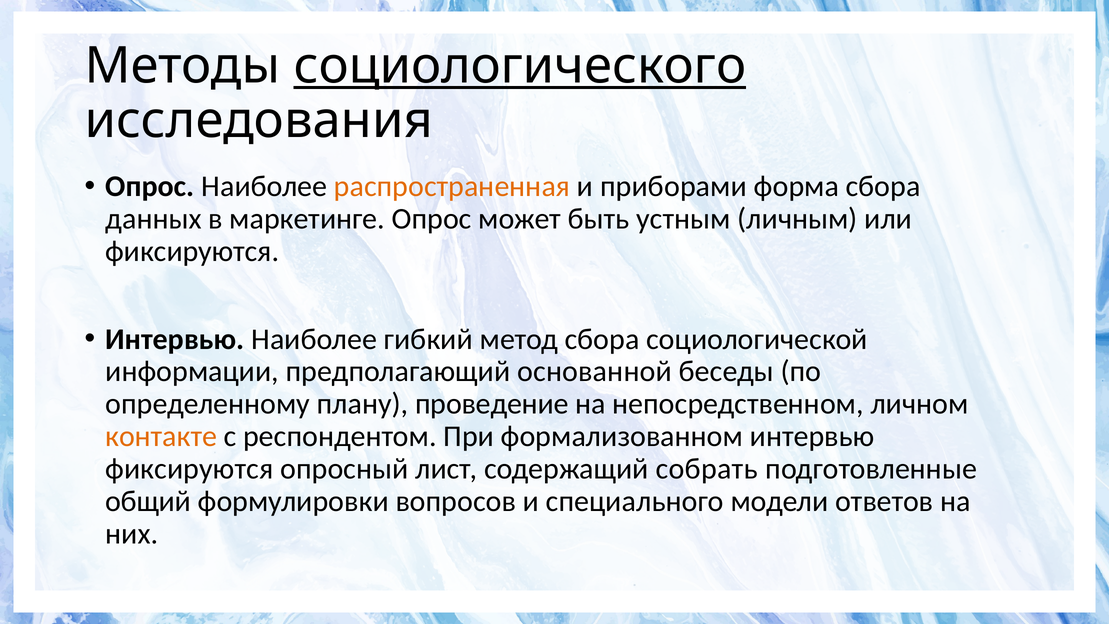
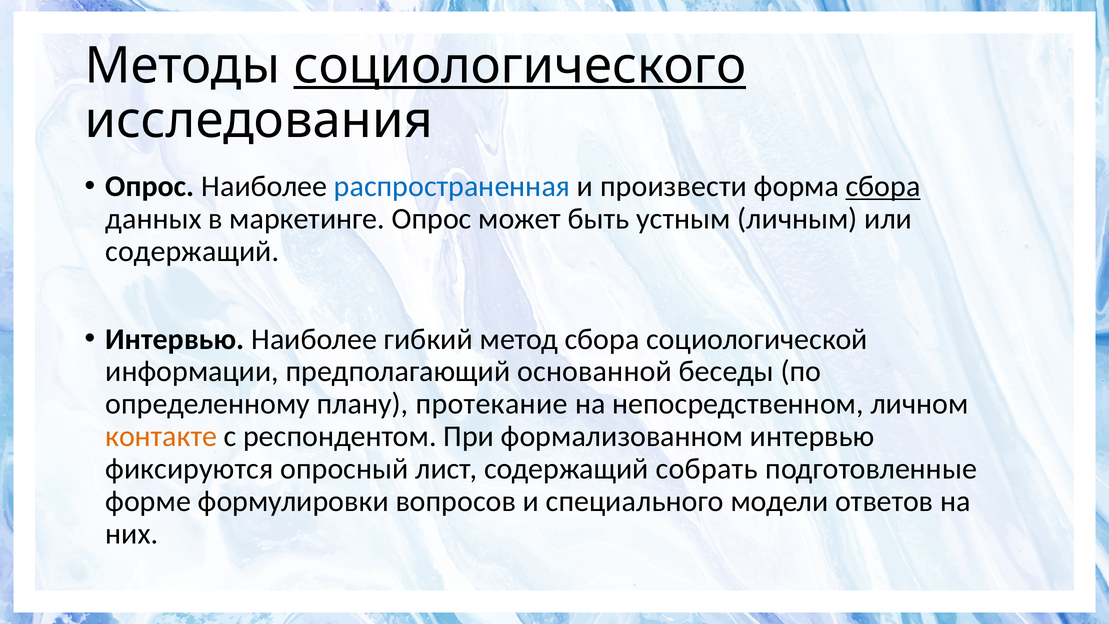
распространенная colour: orange -> blue
приборами: приборами -> произвести
сбора at (883, 186) underline: none -> present
фиксируются at (192, 251): фиксируются -> содержащий
проведение: проведение -> протекание
общий: общий -> форме
